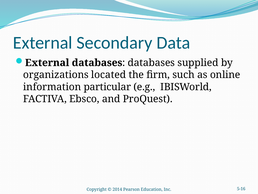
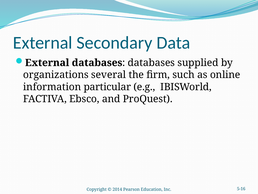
located: located -> several
